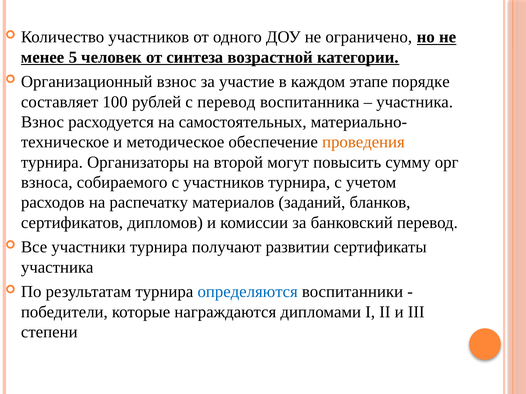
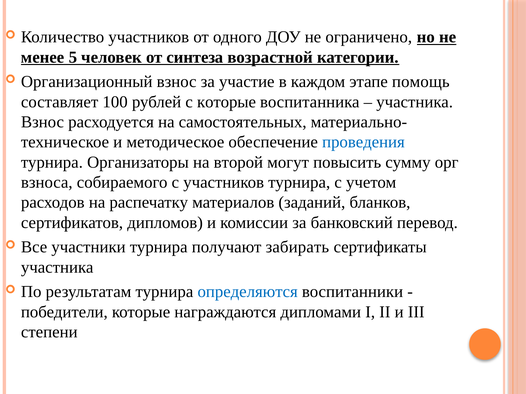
порядке: порядке -> помощь
с перевод: перевод -> которые
проведения colour: orange -> blue
развитии: развитии -> забирать
